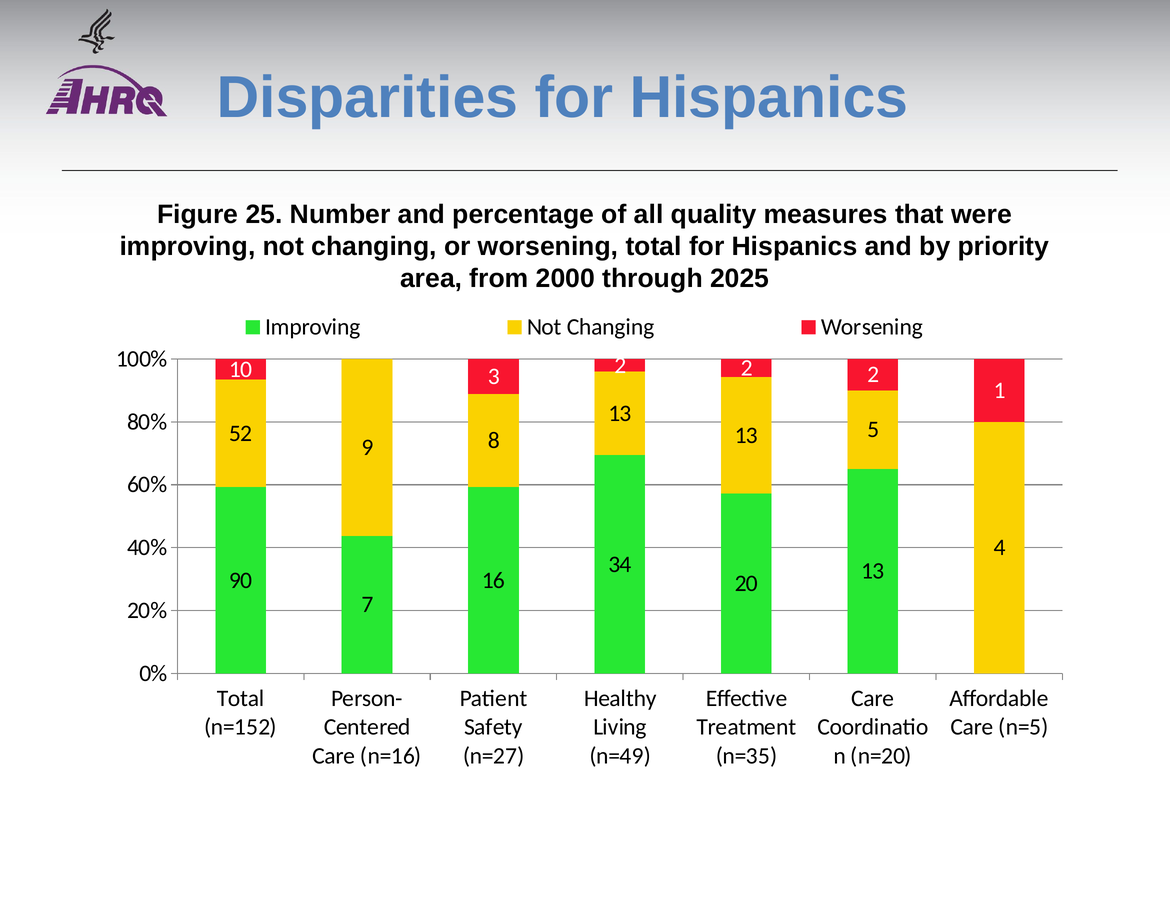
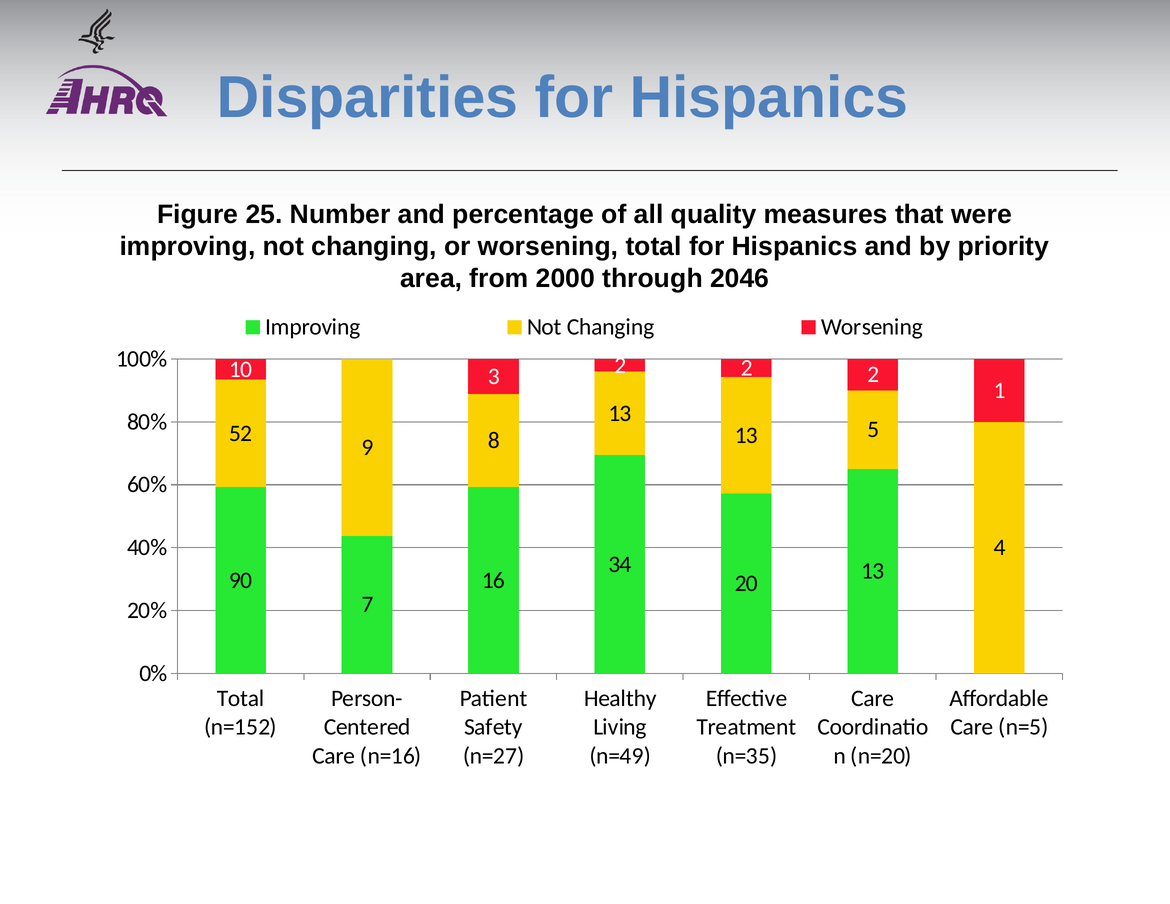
2025: 2025 -> 2046
